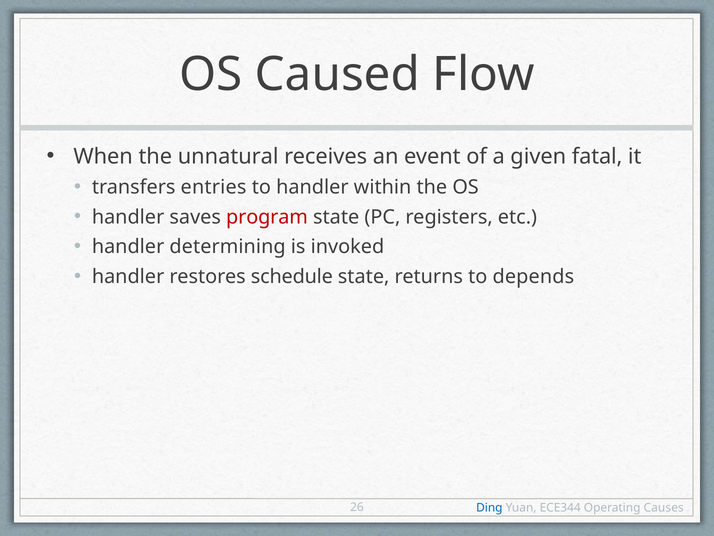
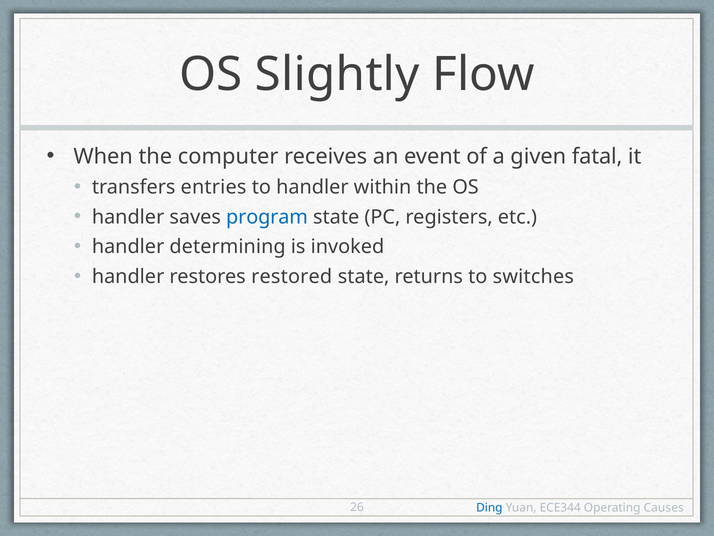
Caused: Caused -> Slightly
unnatural: unnatural -> computer
program colour: red -> blue
schedule: schedule -> restored
depends: depends -> switches
